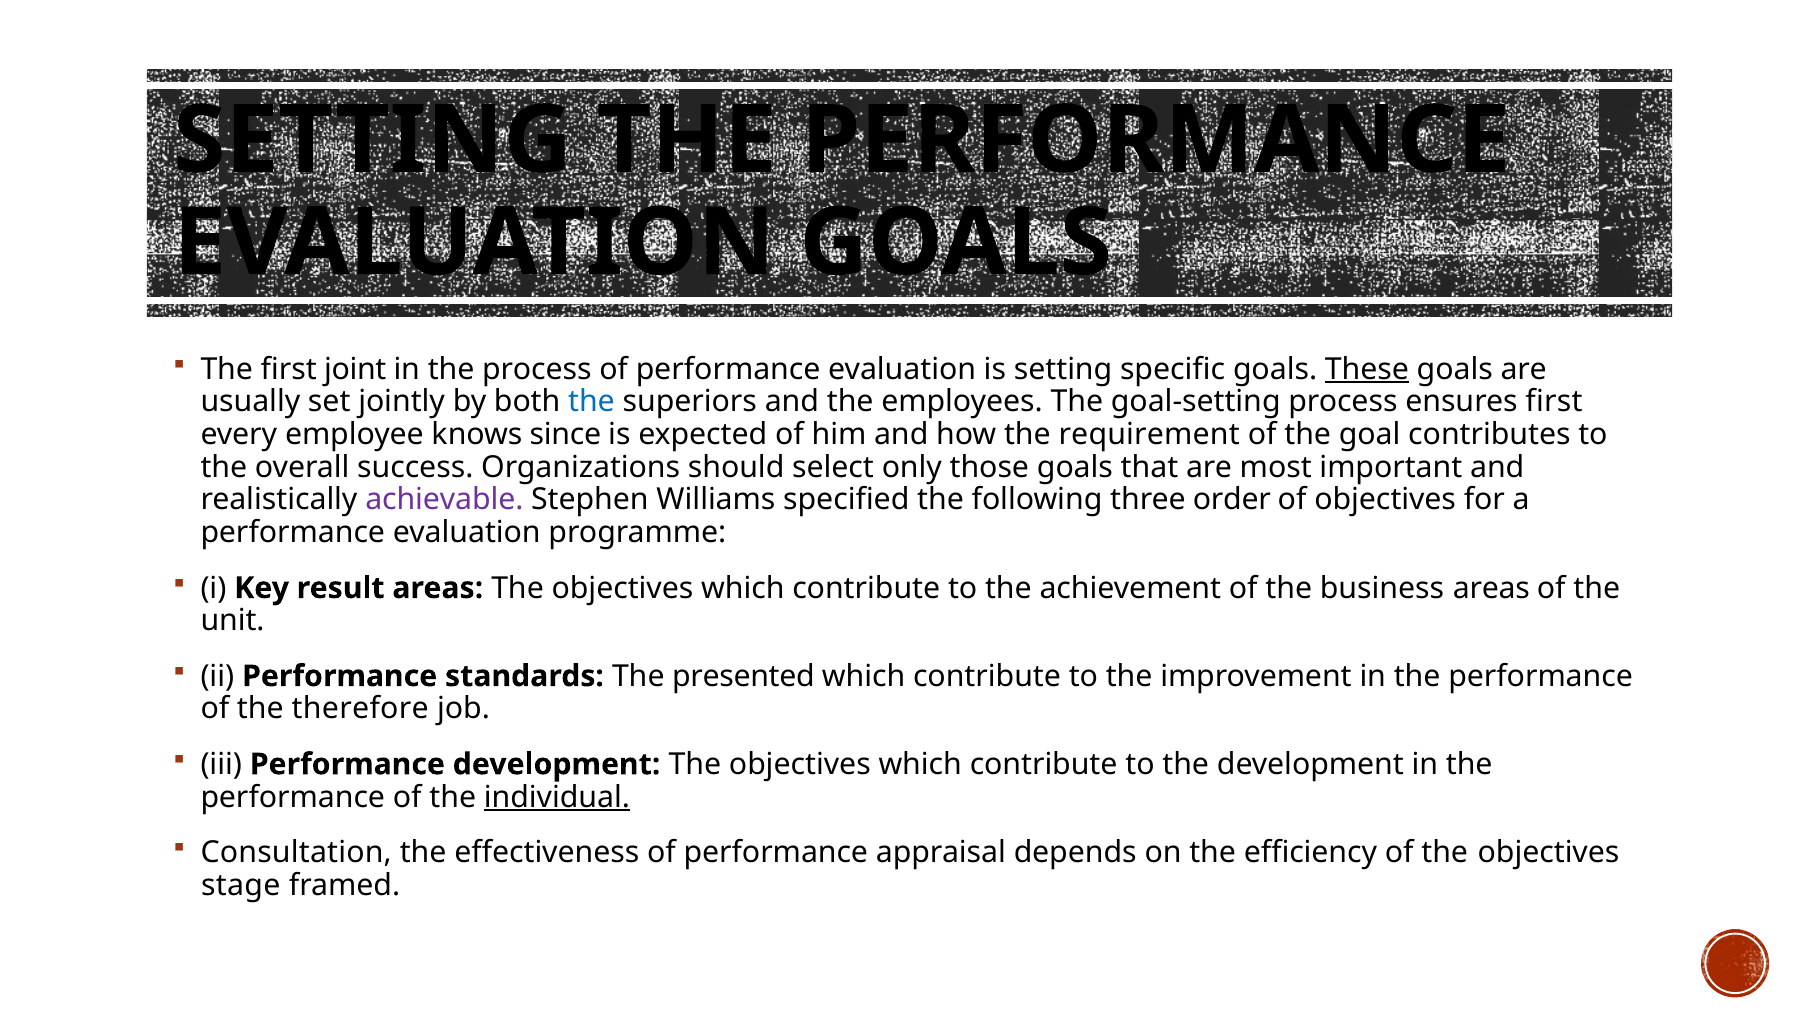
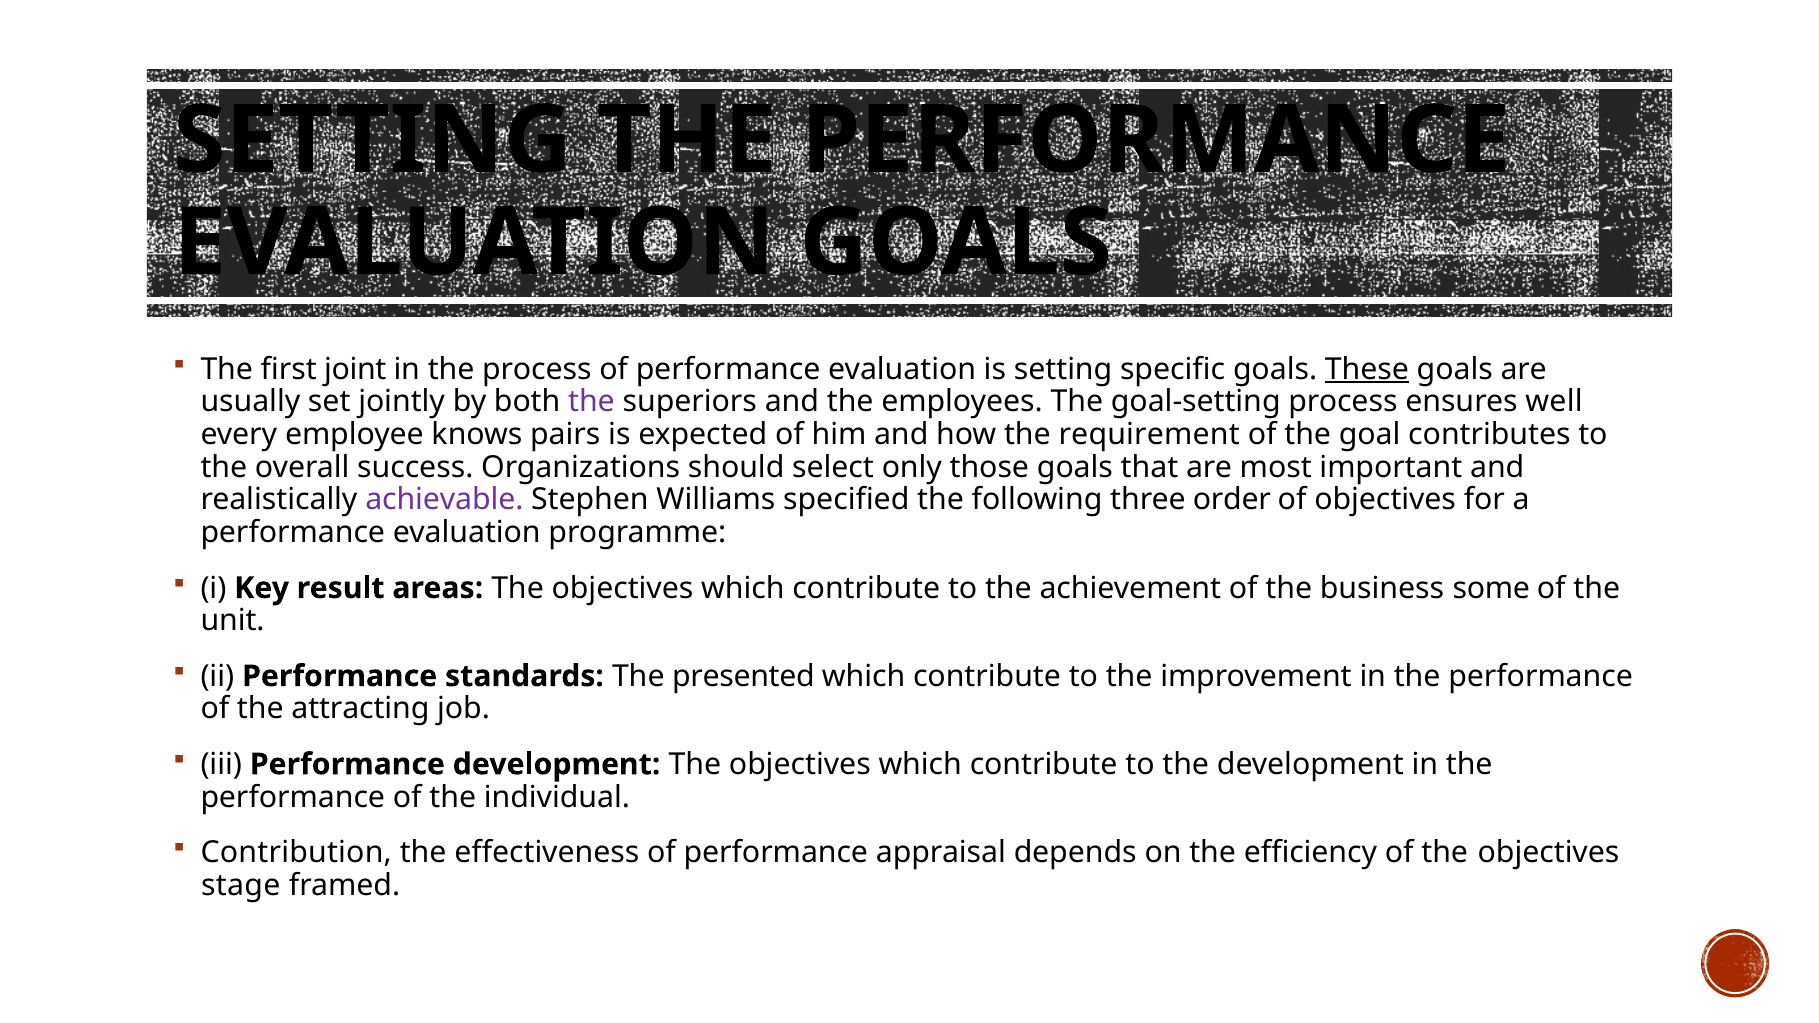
the at (592, 402) colour: blue -> purple
ensures first: first -> well
since: since -> pairs
business areas: areas -> some
therefore: therefore -> attracting
individual underline: present -> none
Consultation: Consultation -> Contribution
